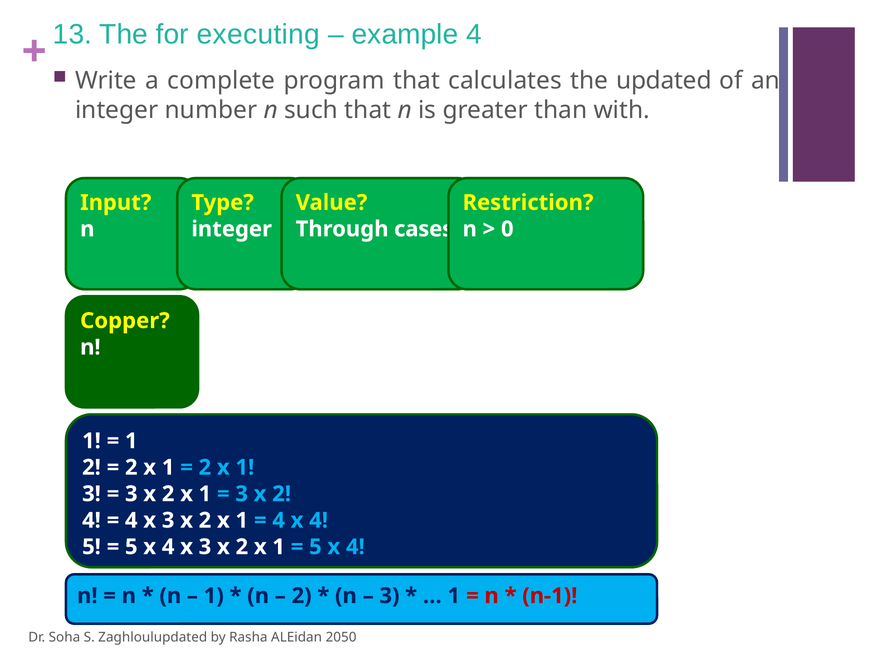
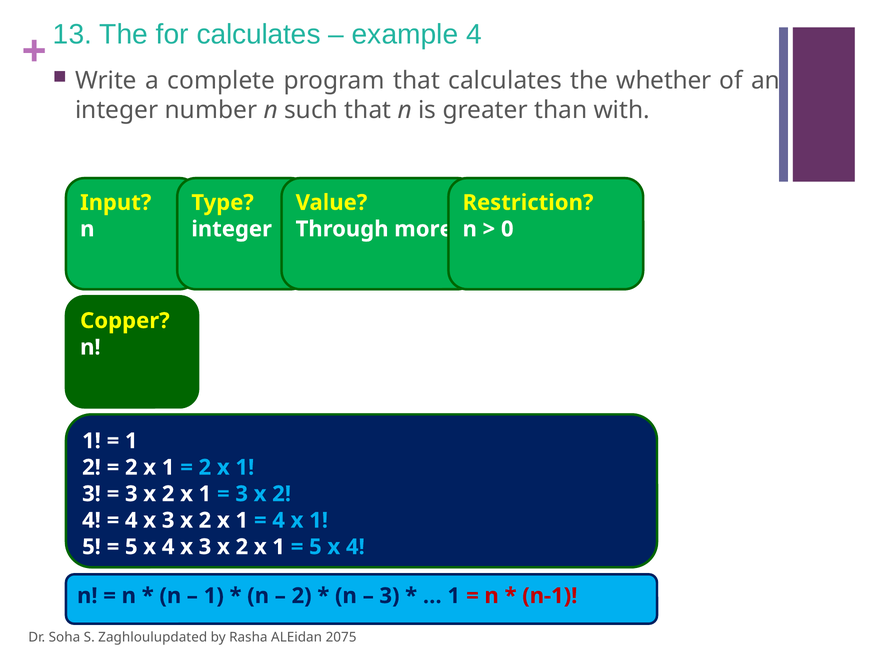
for executing: executing -> calculates
updated: updated -> whether
cases: cases -> more
4 x 4: 4 -> 1
2050: 2050 -> 2075
